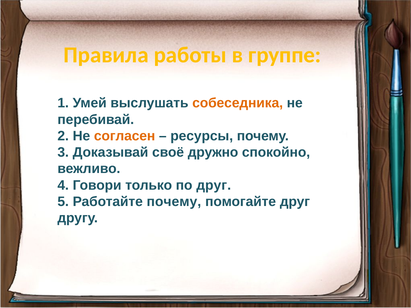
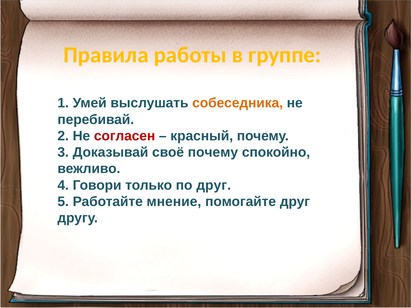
согласен colour: orange -> red
ресурсы: ресурсы -> красный
своё дружно: дружно -> почему
Работайте почему: почему -> мнение
